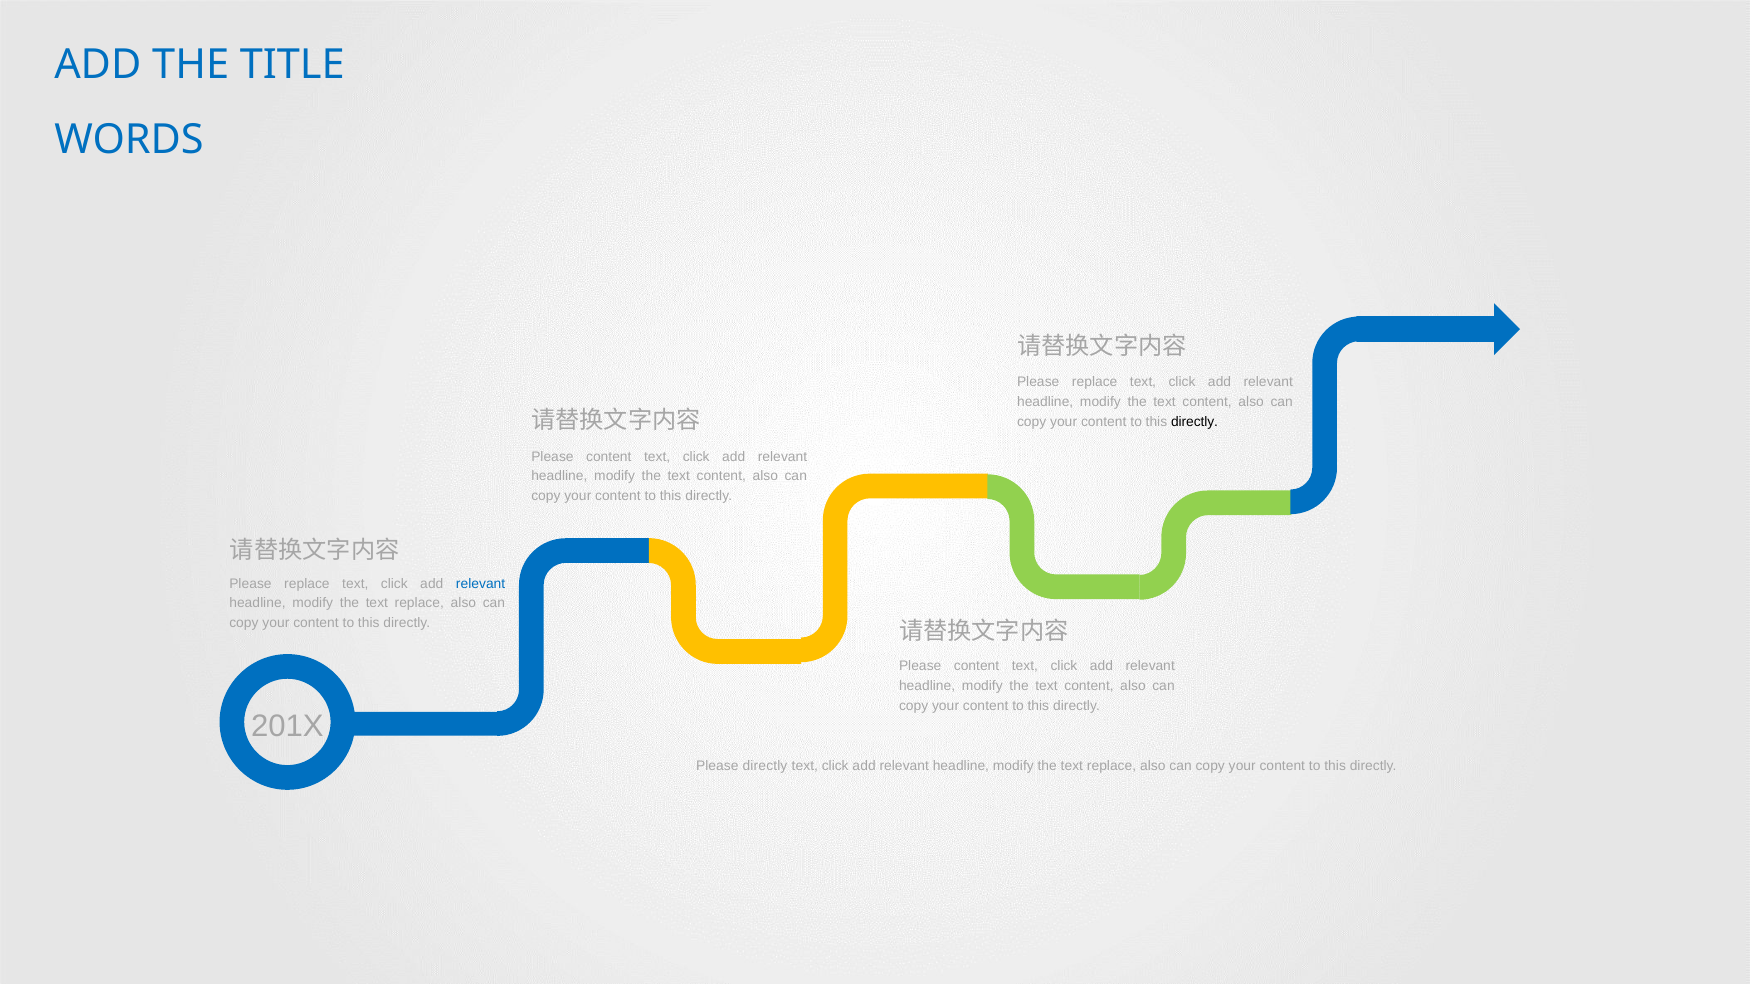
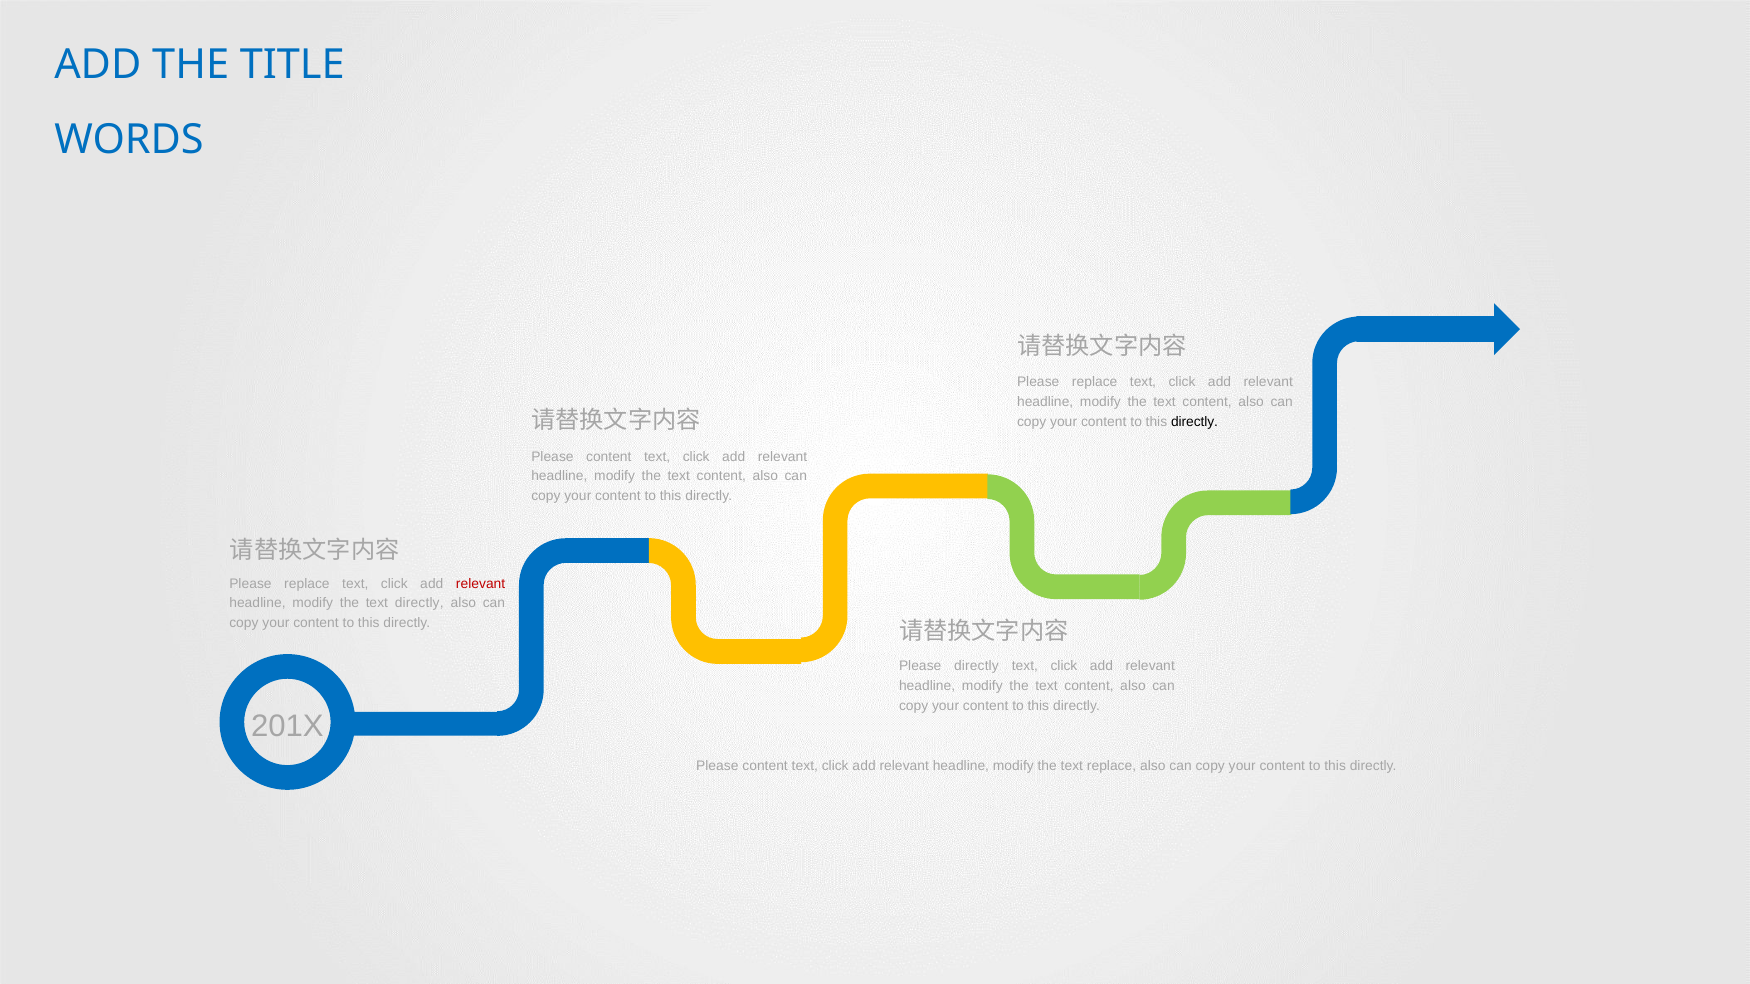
relevant at (481, 584) colour: blue -> red
replace at (419, 604): replace -> directly
content at (977, 667): content -> directly
directly at (765, 766): directly -> content
